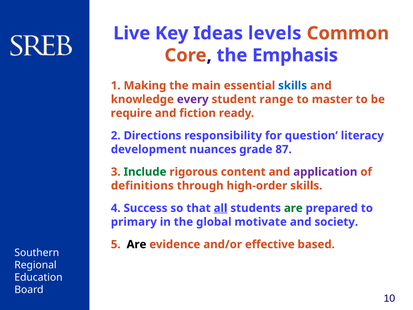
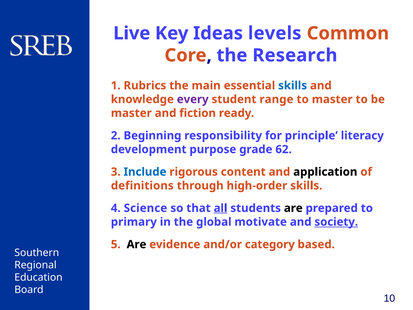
Emphasis: Emphasis -> Research
Making: Making -> Rubrics
require at (131, 113): require -> master
Directions: Directions -> Beginning
question: question -> principle
nuances: nuances -> purpose
87: 87 -> 62
Include colour: green -> blue
application colour: purple -> black
Success: Success -> Science
are at (293, 208) colour: green -> black
society underline: none -> present
effective: effective -> category
